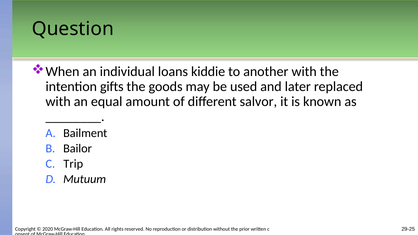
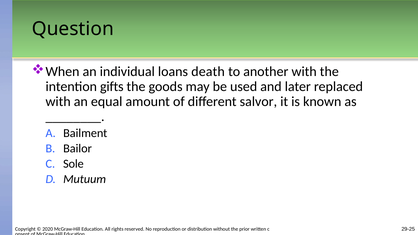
kiddie: kiddie -> death
Trip: Trip -> Sole
